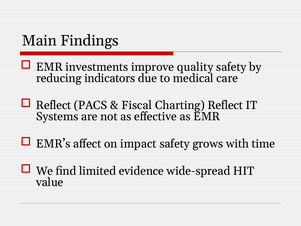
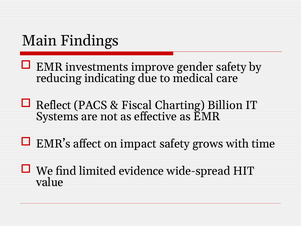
quality: quality -> gender
indicators: indicators -> indicating
Charting Reflect: Reflect -> Billion
